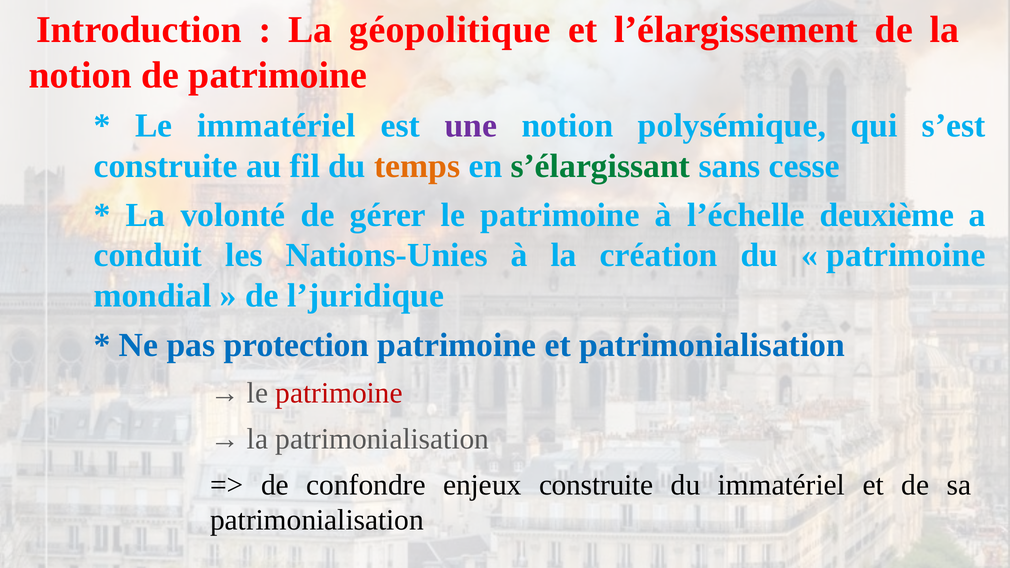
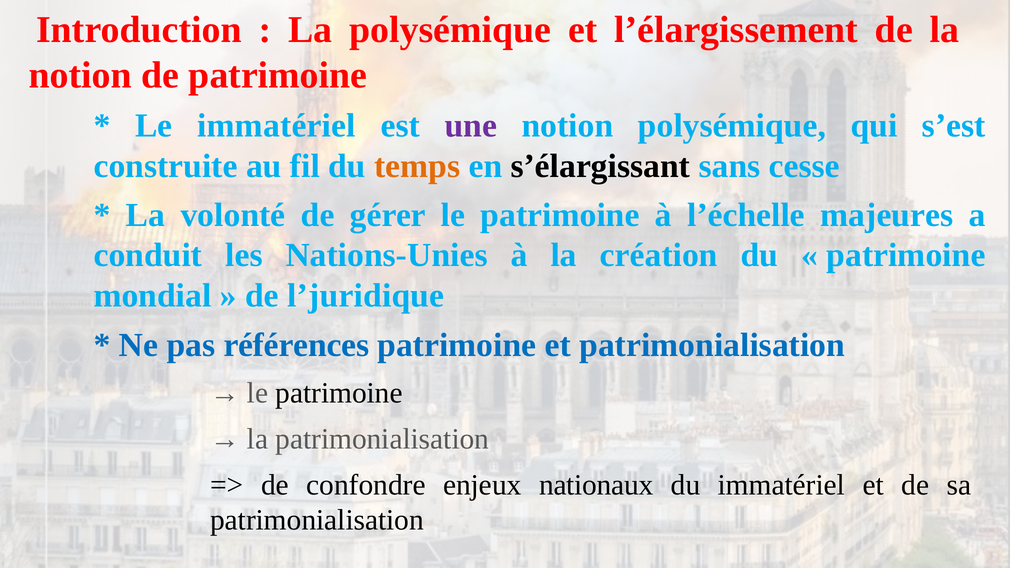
La géopolitique: géopolitique -> polysémique
s’élargissant colour: green -> black
deuxième: deuxième -> majeures
protection: protection -> références
patrimoine at (339, 393) colour: red -> black
enjeux construite: construite -> nationaux
